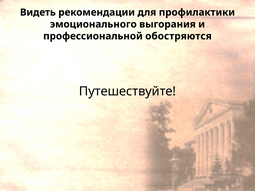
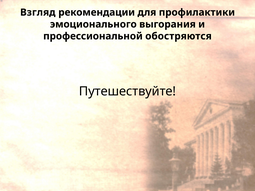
Видеть: Видеть -> Взгляд
